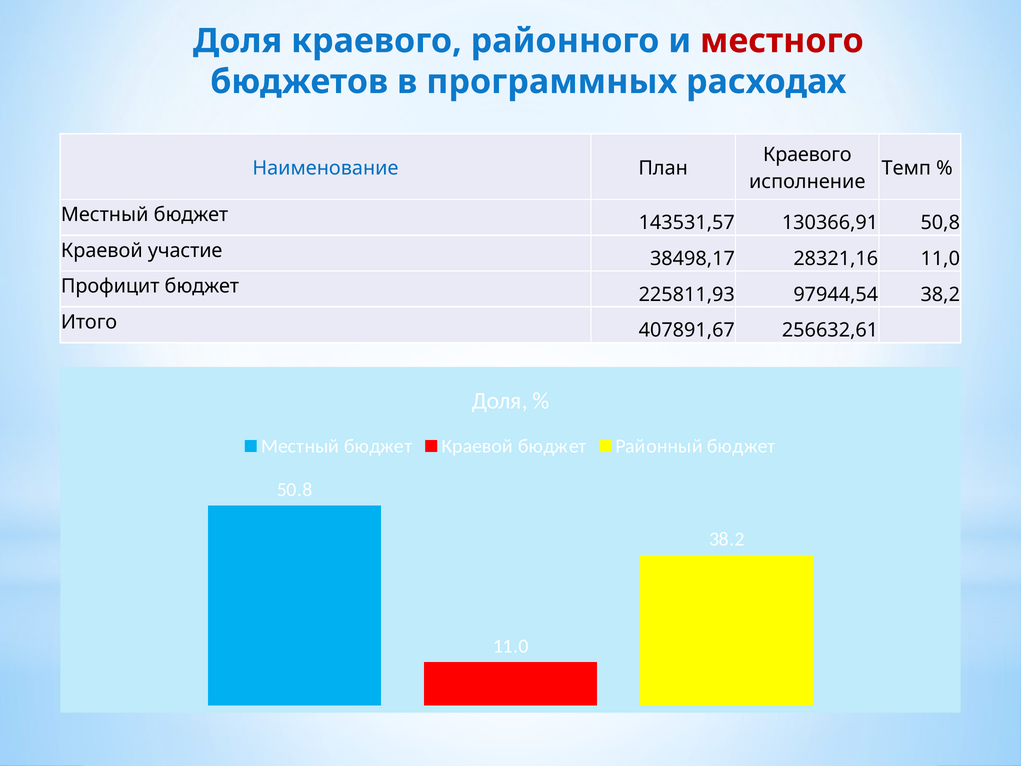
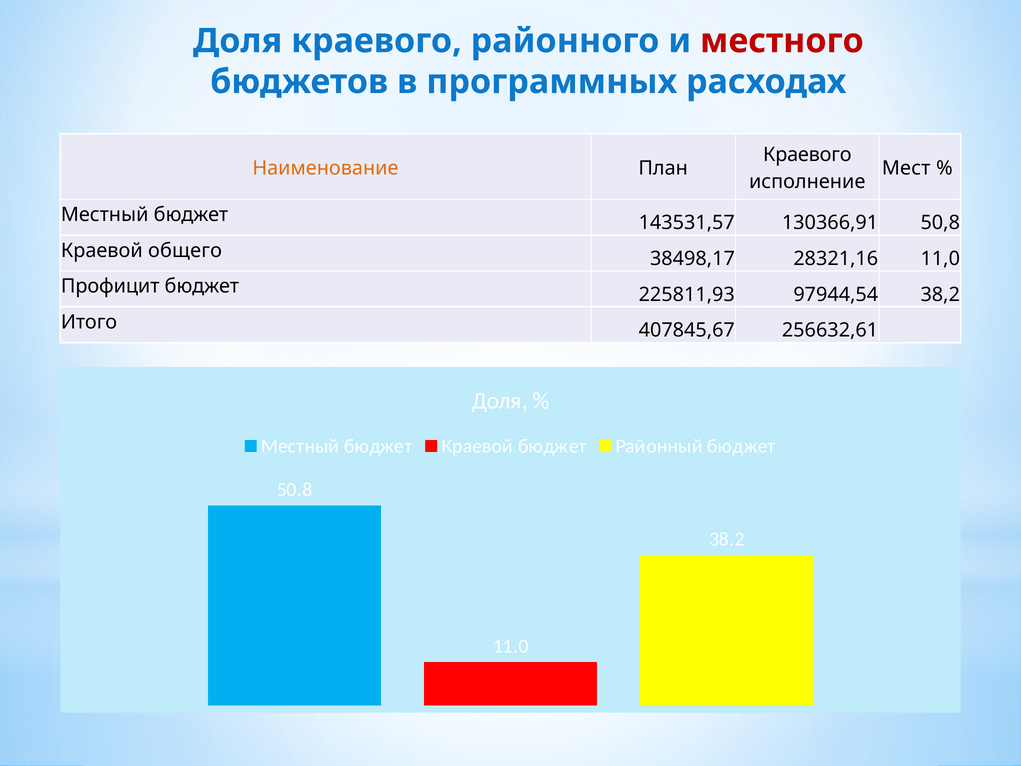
Наименование colour: blue -> orange
Темп: Темп -> Мест
участие: участие -> общего
407891,67: 407891,67 -> 407845,67
